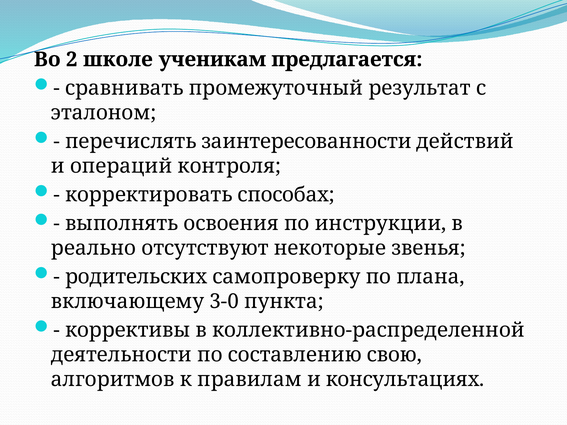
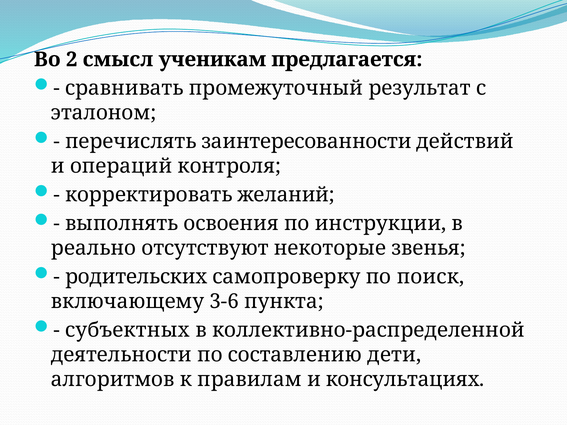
школе: школе -> смысл
способах: способах -> желаний
плана: плана -> поиск
3-0: 3-0 -> 3-6
коррективы: коррективы -> субъектных
свою: свою -> дети
